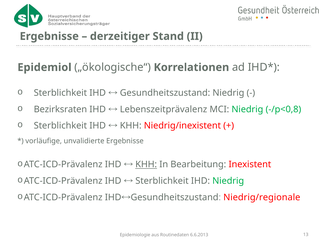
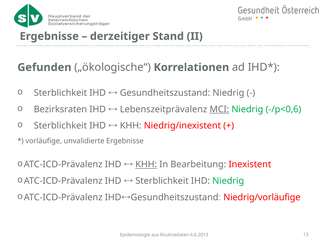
Epidemiol: Epidemiol -> Gefunden
MCI underline: none -> present
-/p<0,8: -/p<0,8 -> -/p<0,6
Niedrig/regionale: Niedrig/regionale -> Niedrig/vorläufige
